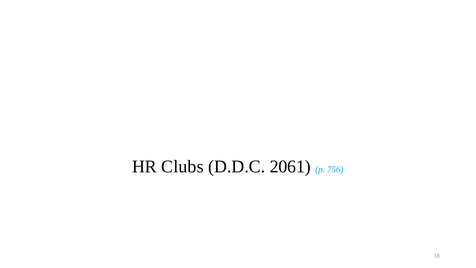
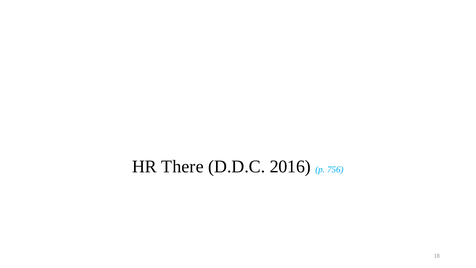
Clubs: Clubs -> There
2061: 2061 -> 2016
